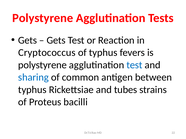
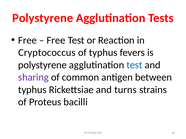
Gets at (28, 40): Gets -> Free
Gets at (56, 40): Gets -> Free
sharing colour: blue -> purple
tubes: tubes -> turns
